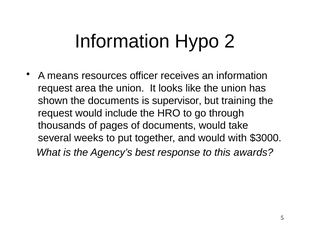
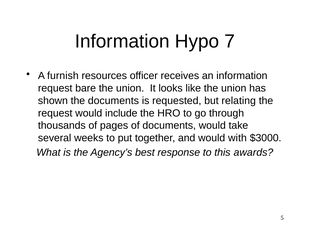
2: 2 -> 7
means: means -> furnish
area: area -> bare
supervisor: supervisor -> requested
training: training -> relating
